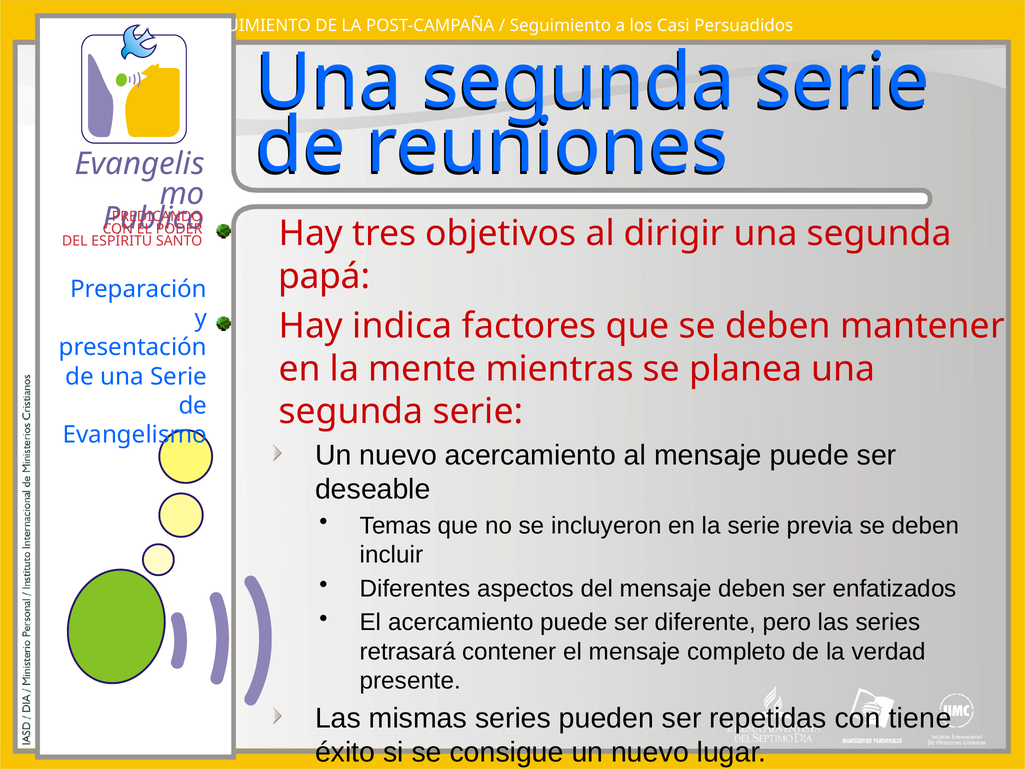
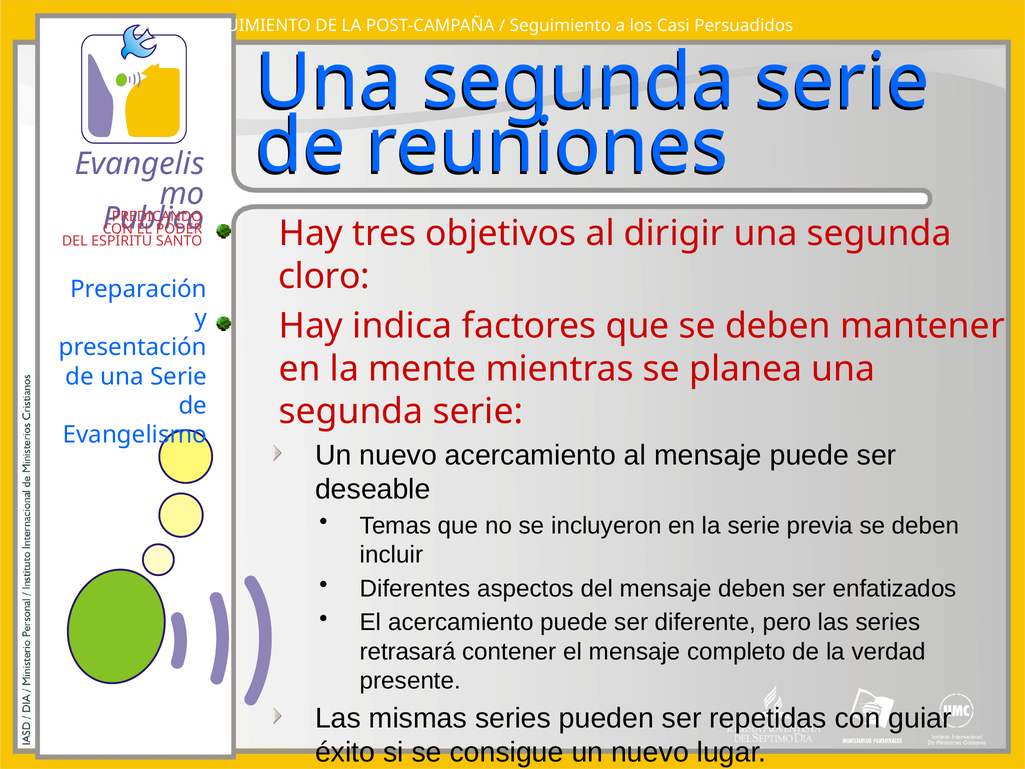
papá: papá -> cloro
tiene: tiene -> guiar
